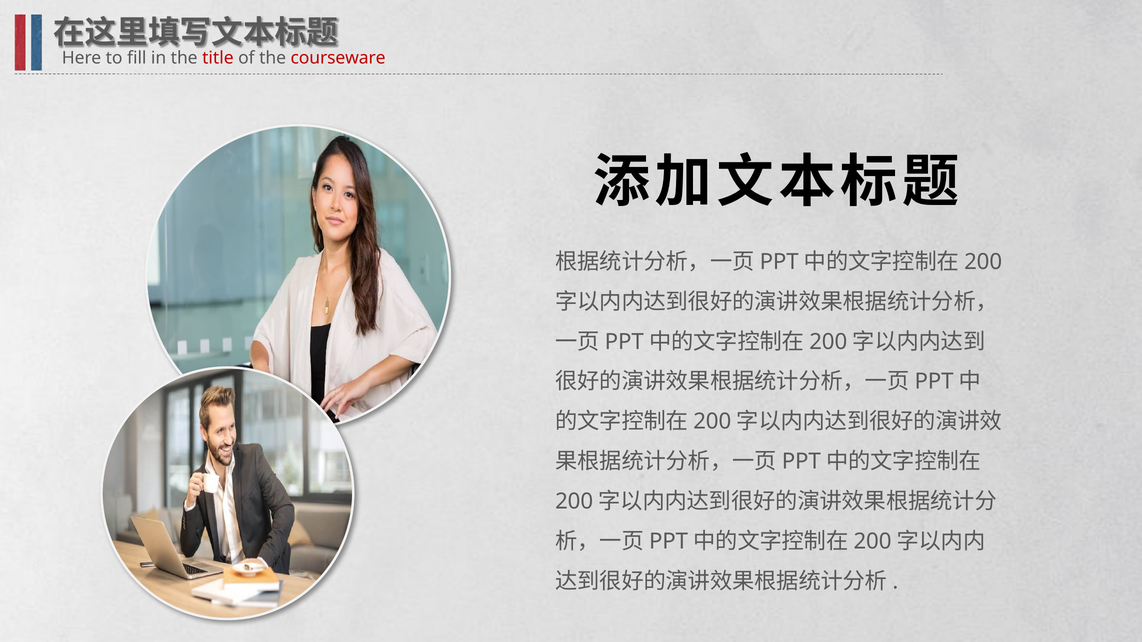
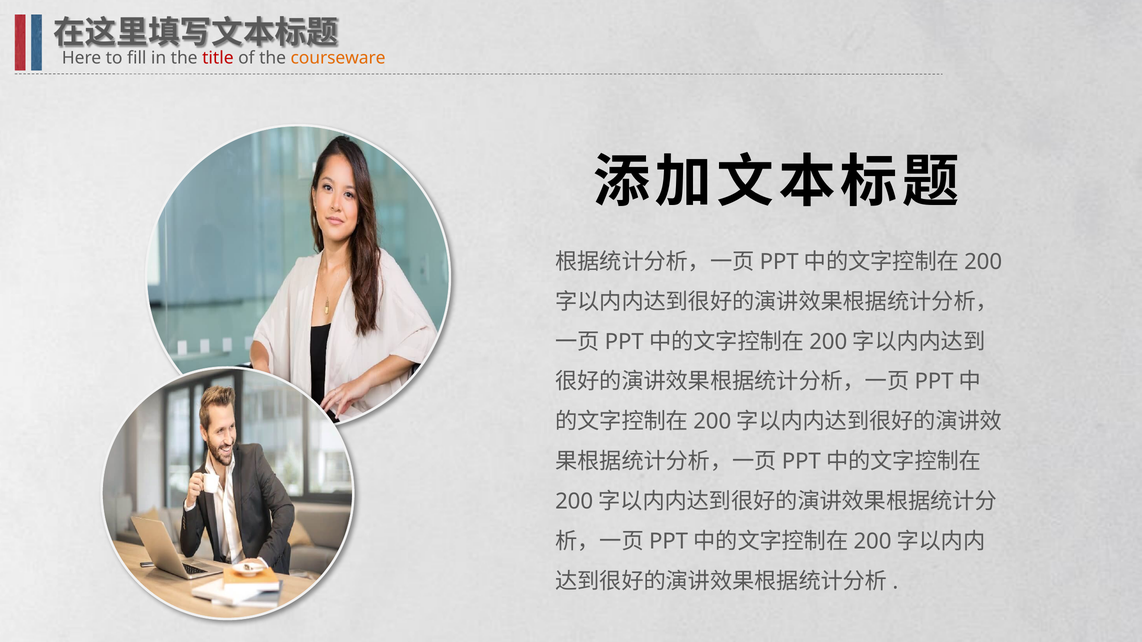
courseware colour: red -> orange
